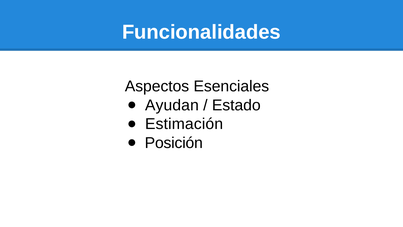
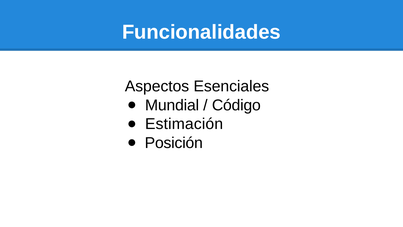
Ayudan: Ayudan -> Mundial
Estado: Estado -> Código
